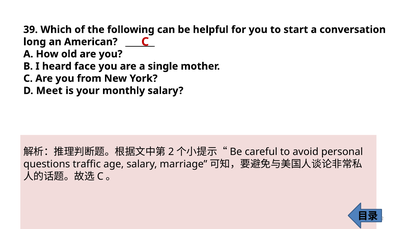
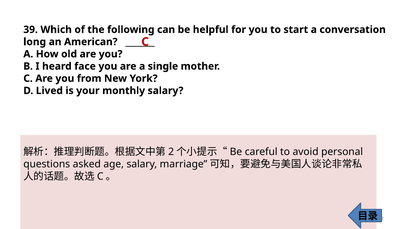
Meet: Meet -> Lived
traffic: traffic -> asked
